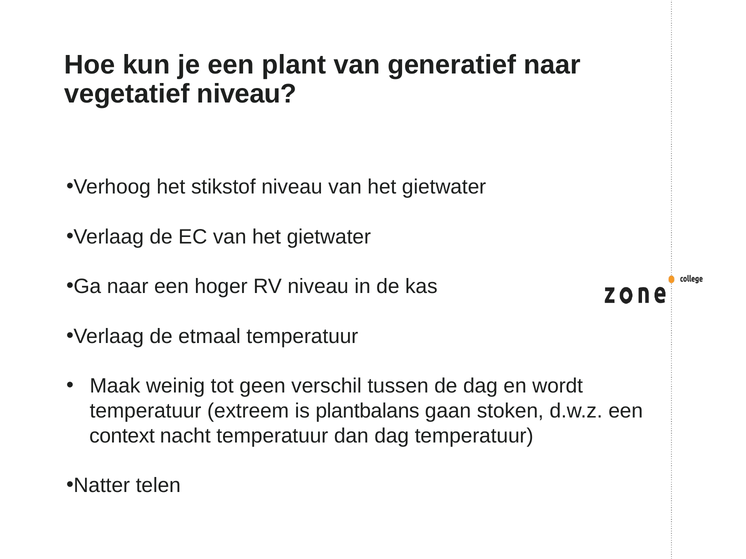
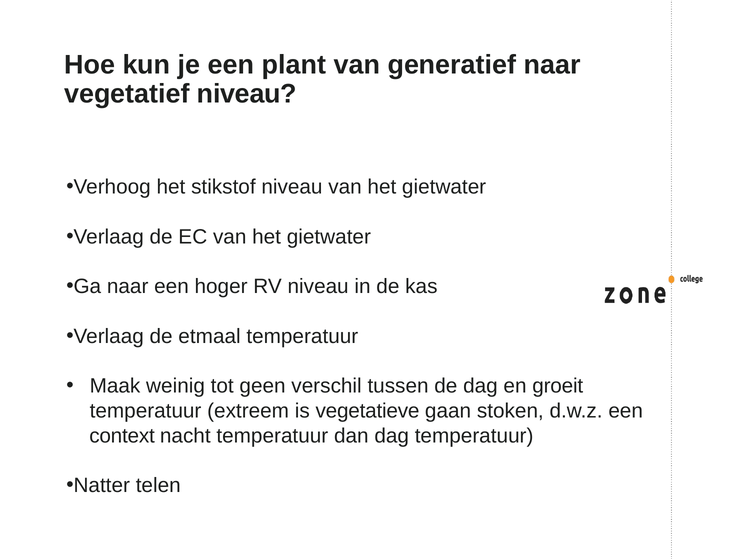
wordt: wordt -> groeit
plantbalans: plantbalans -> vegetatieve
